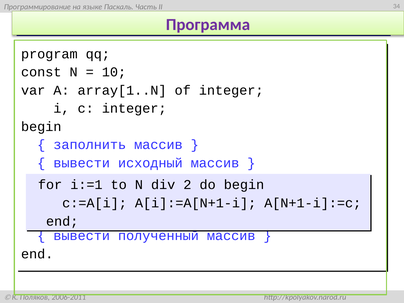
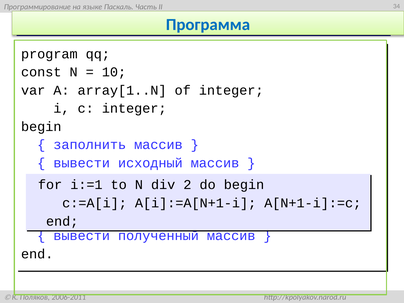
Программа colour: purple -> blue
